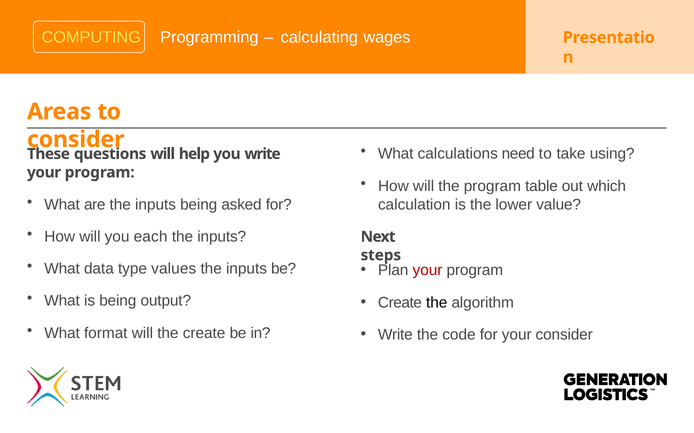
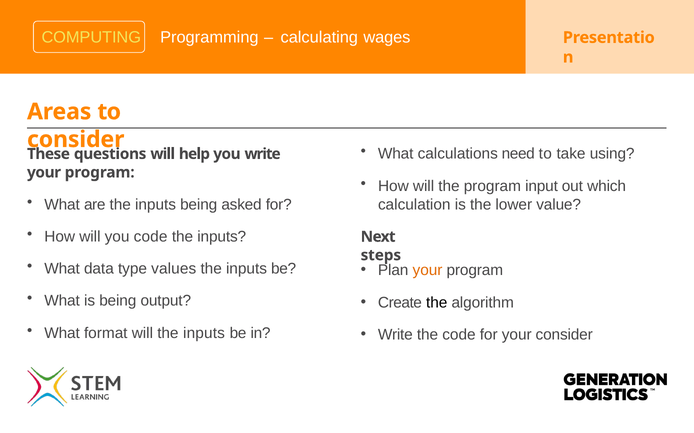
table: table -> input
you each: each -> code
your at (428, 270) colour: red -> orange
will the create: create -> inputs
